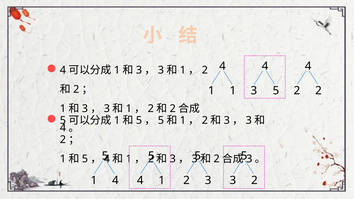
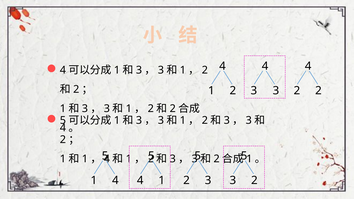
1 1: 1 -> 2
3 5: 5 -> 3
5 at (139, 121): 5 -> 3
5 at (161, 121): 5 -> 3
5 at (85, 159): 5 -> 1
3 at (249, 159): 3 -> 1
